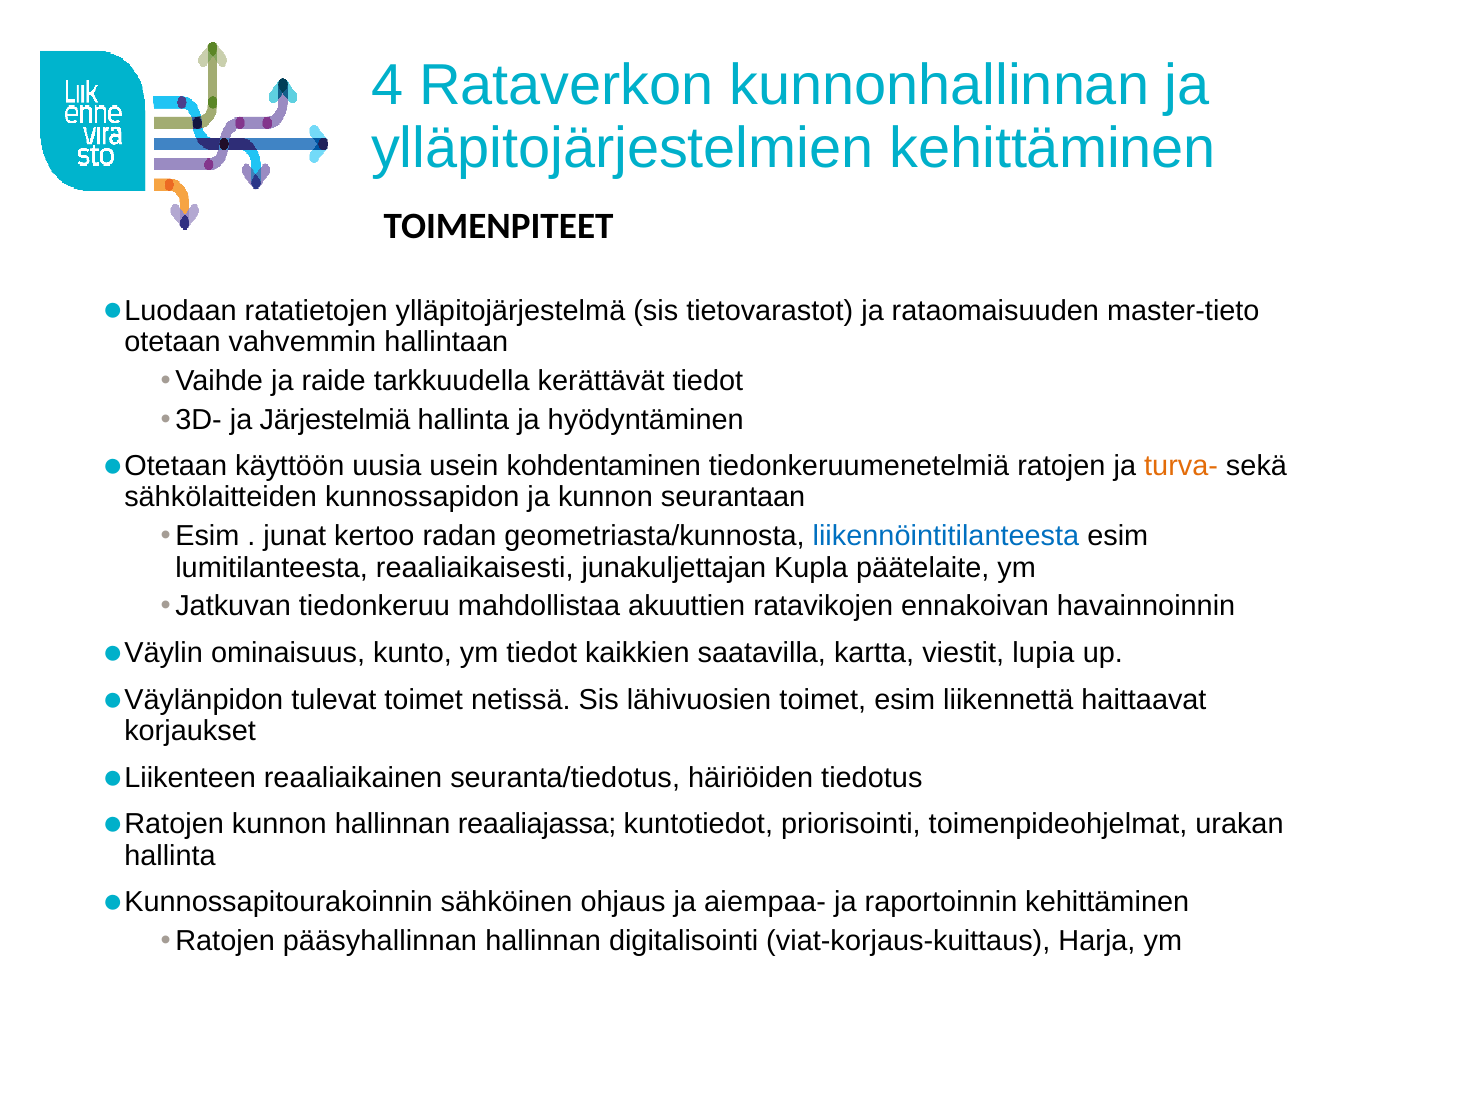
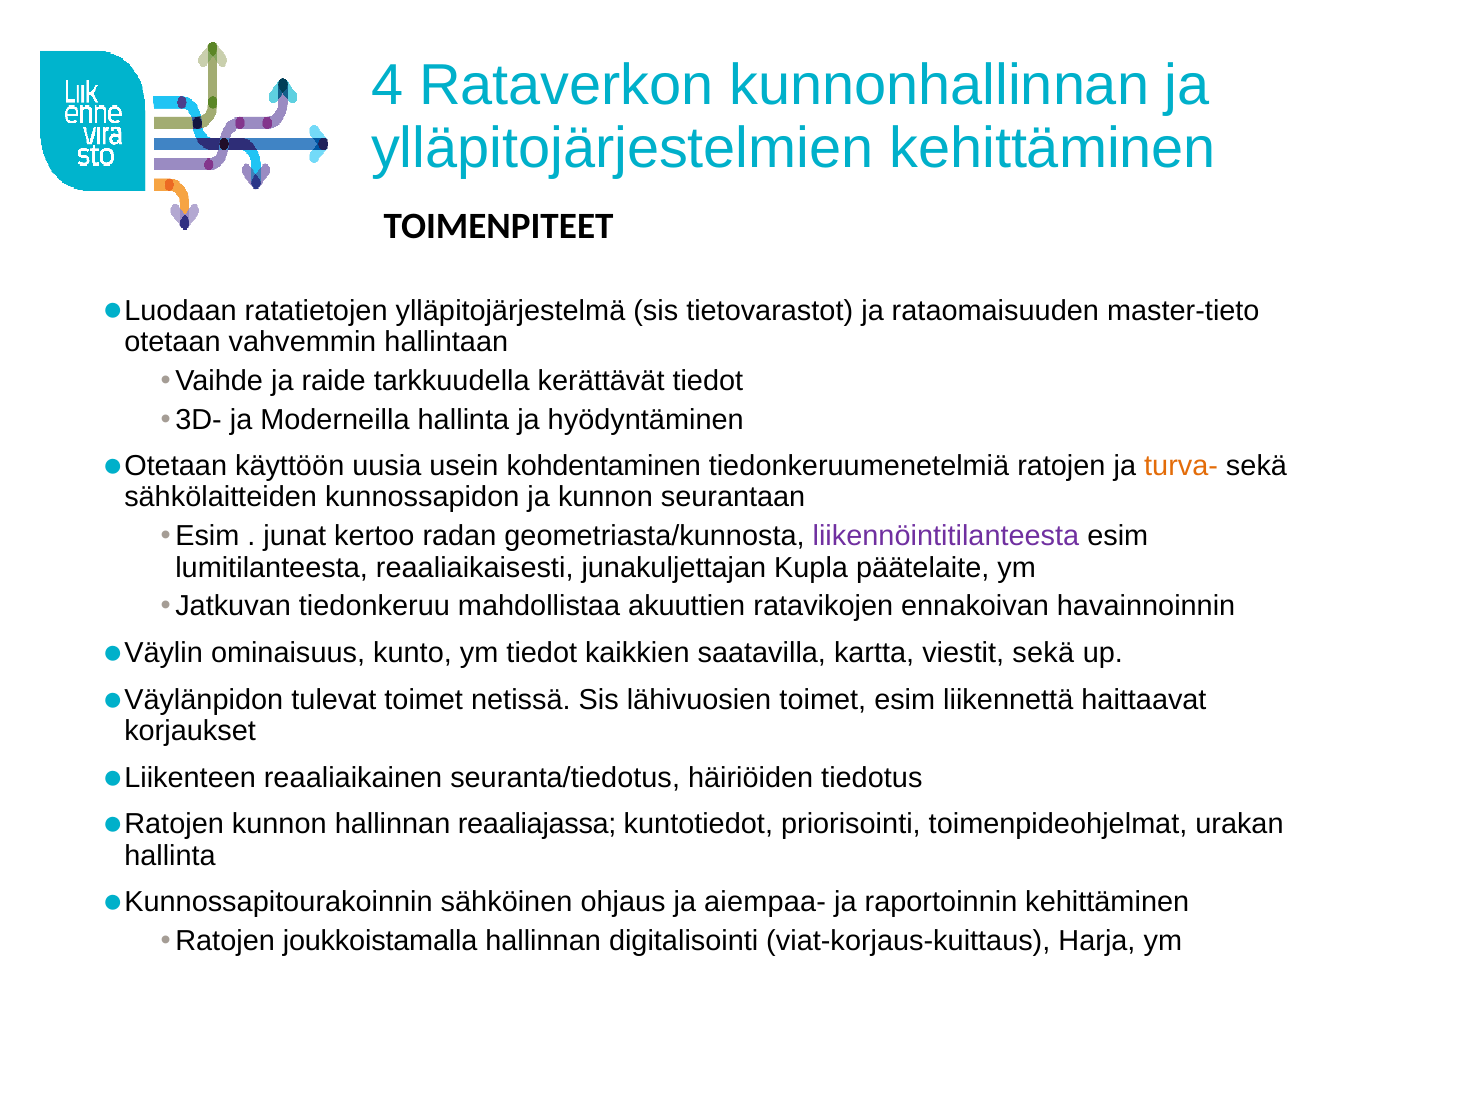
Järjestelmiä: Järjestelmiä -> Moderneilla
liikennöintitilanteesta colour: blue -> purple
viestit lupia: lupia -> sekä
pääsyhallinnan: pääsyhallinnan -> joukkoistamalla
